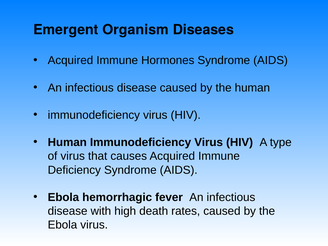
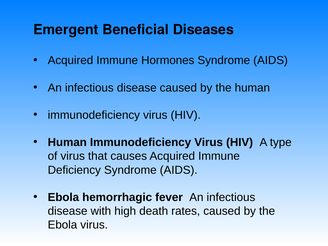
Organism: Organism -> Beneficial
